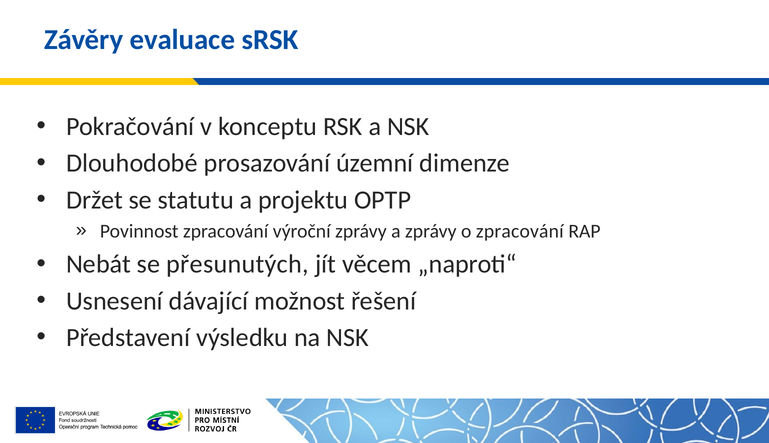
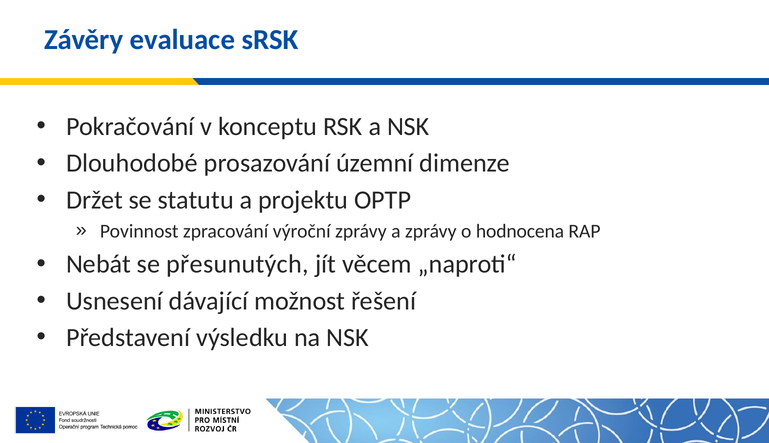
o zpracování: zpracování -> hodnocena
